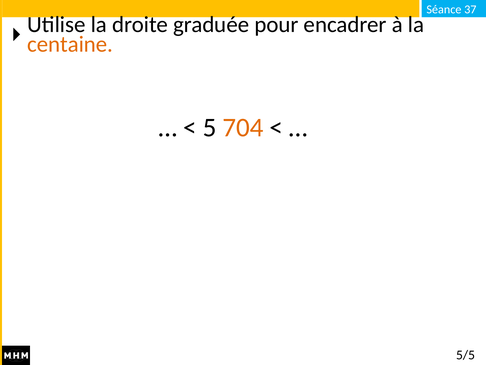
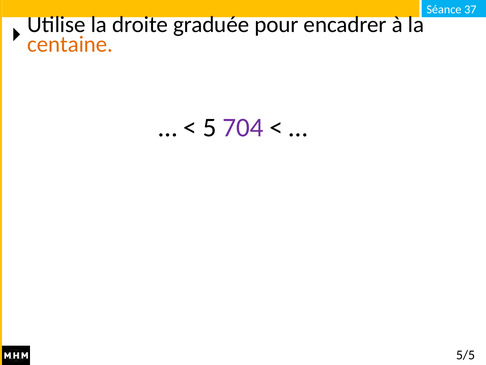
704 colour: orange -> purple
